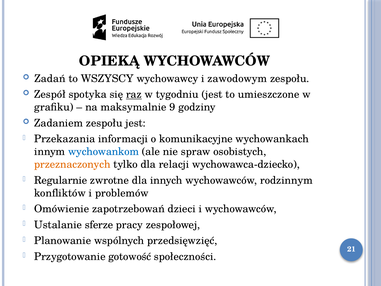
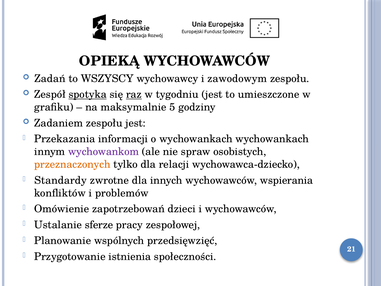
spotyka underline: none -> present
9: 9 -> 5
o komunikacyjne: komunikacyjne -> wychowankach
wychowankom colour: blue -> purple
Regularnie: Regularnie -> Standardy
rodzinnym: rodzinnym -> wspierania
gotowość: gotowość -> istnienia
